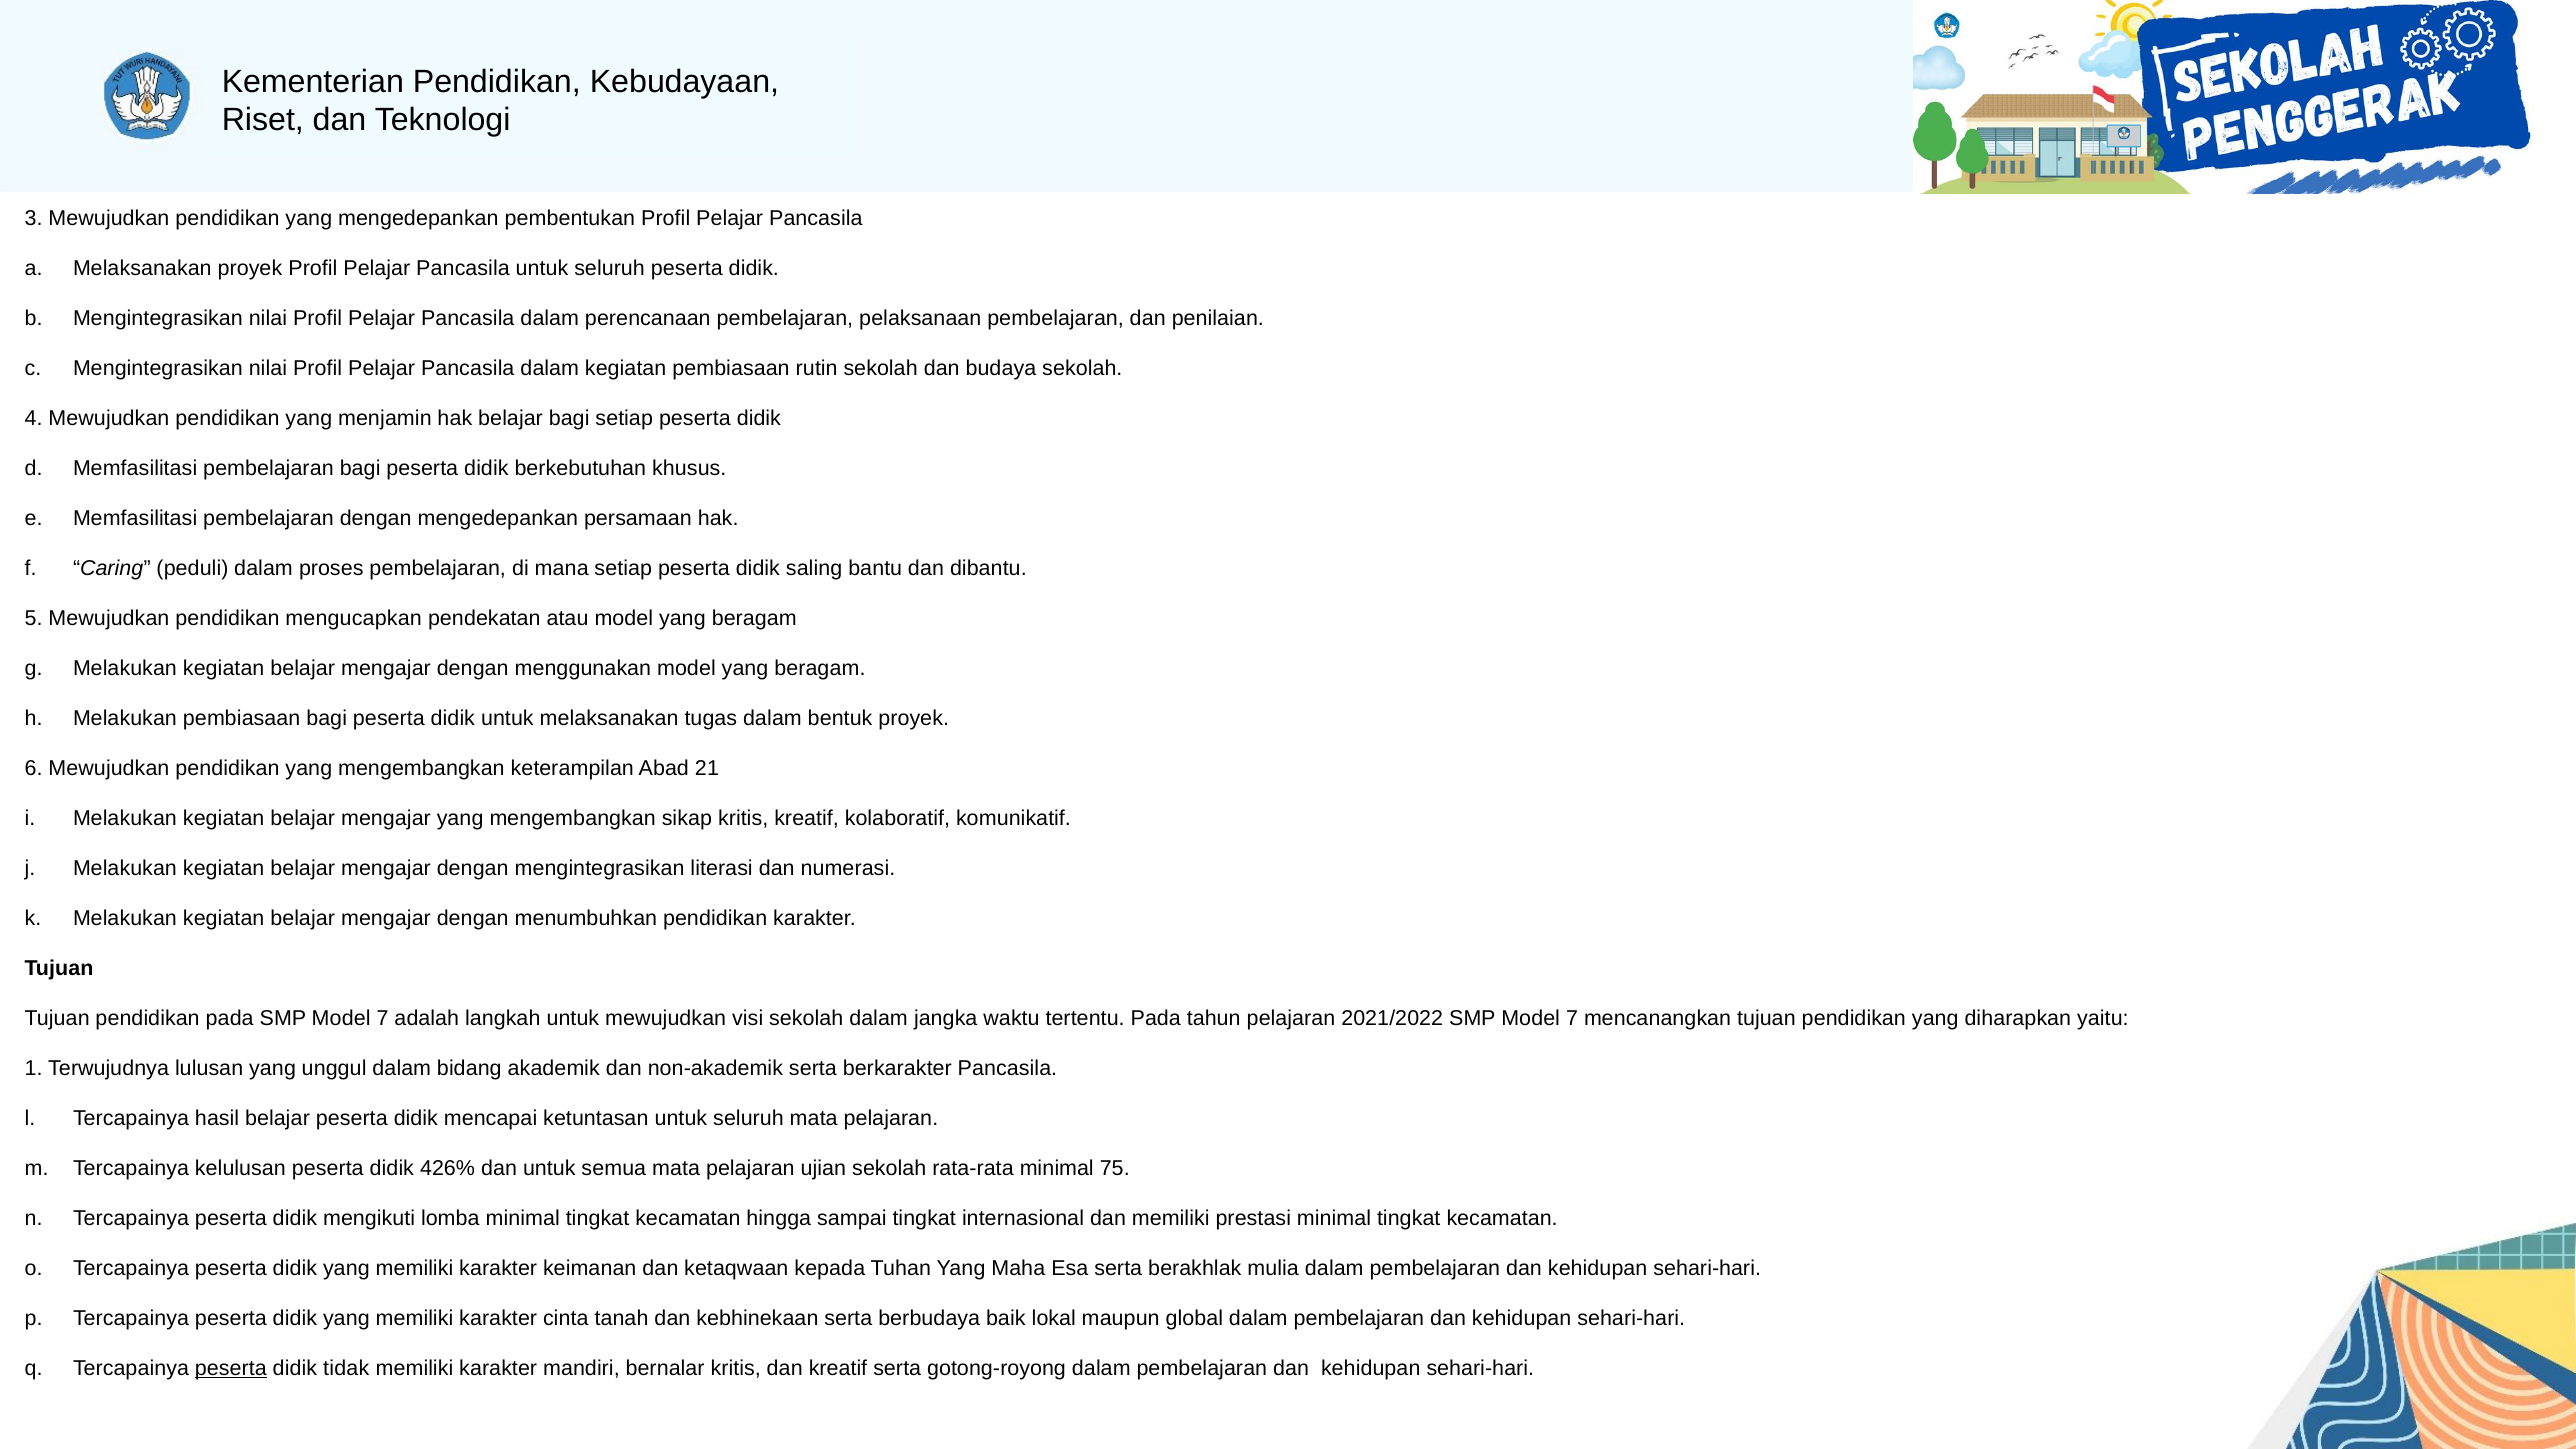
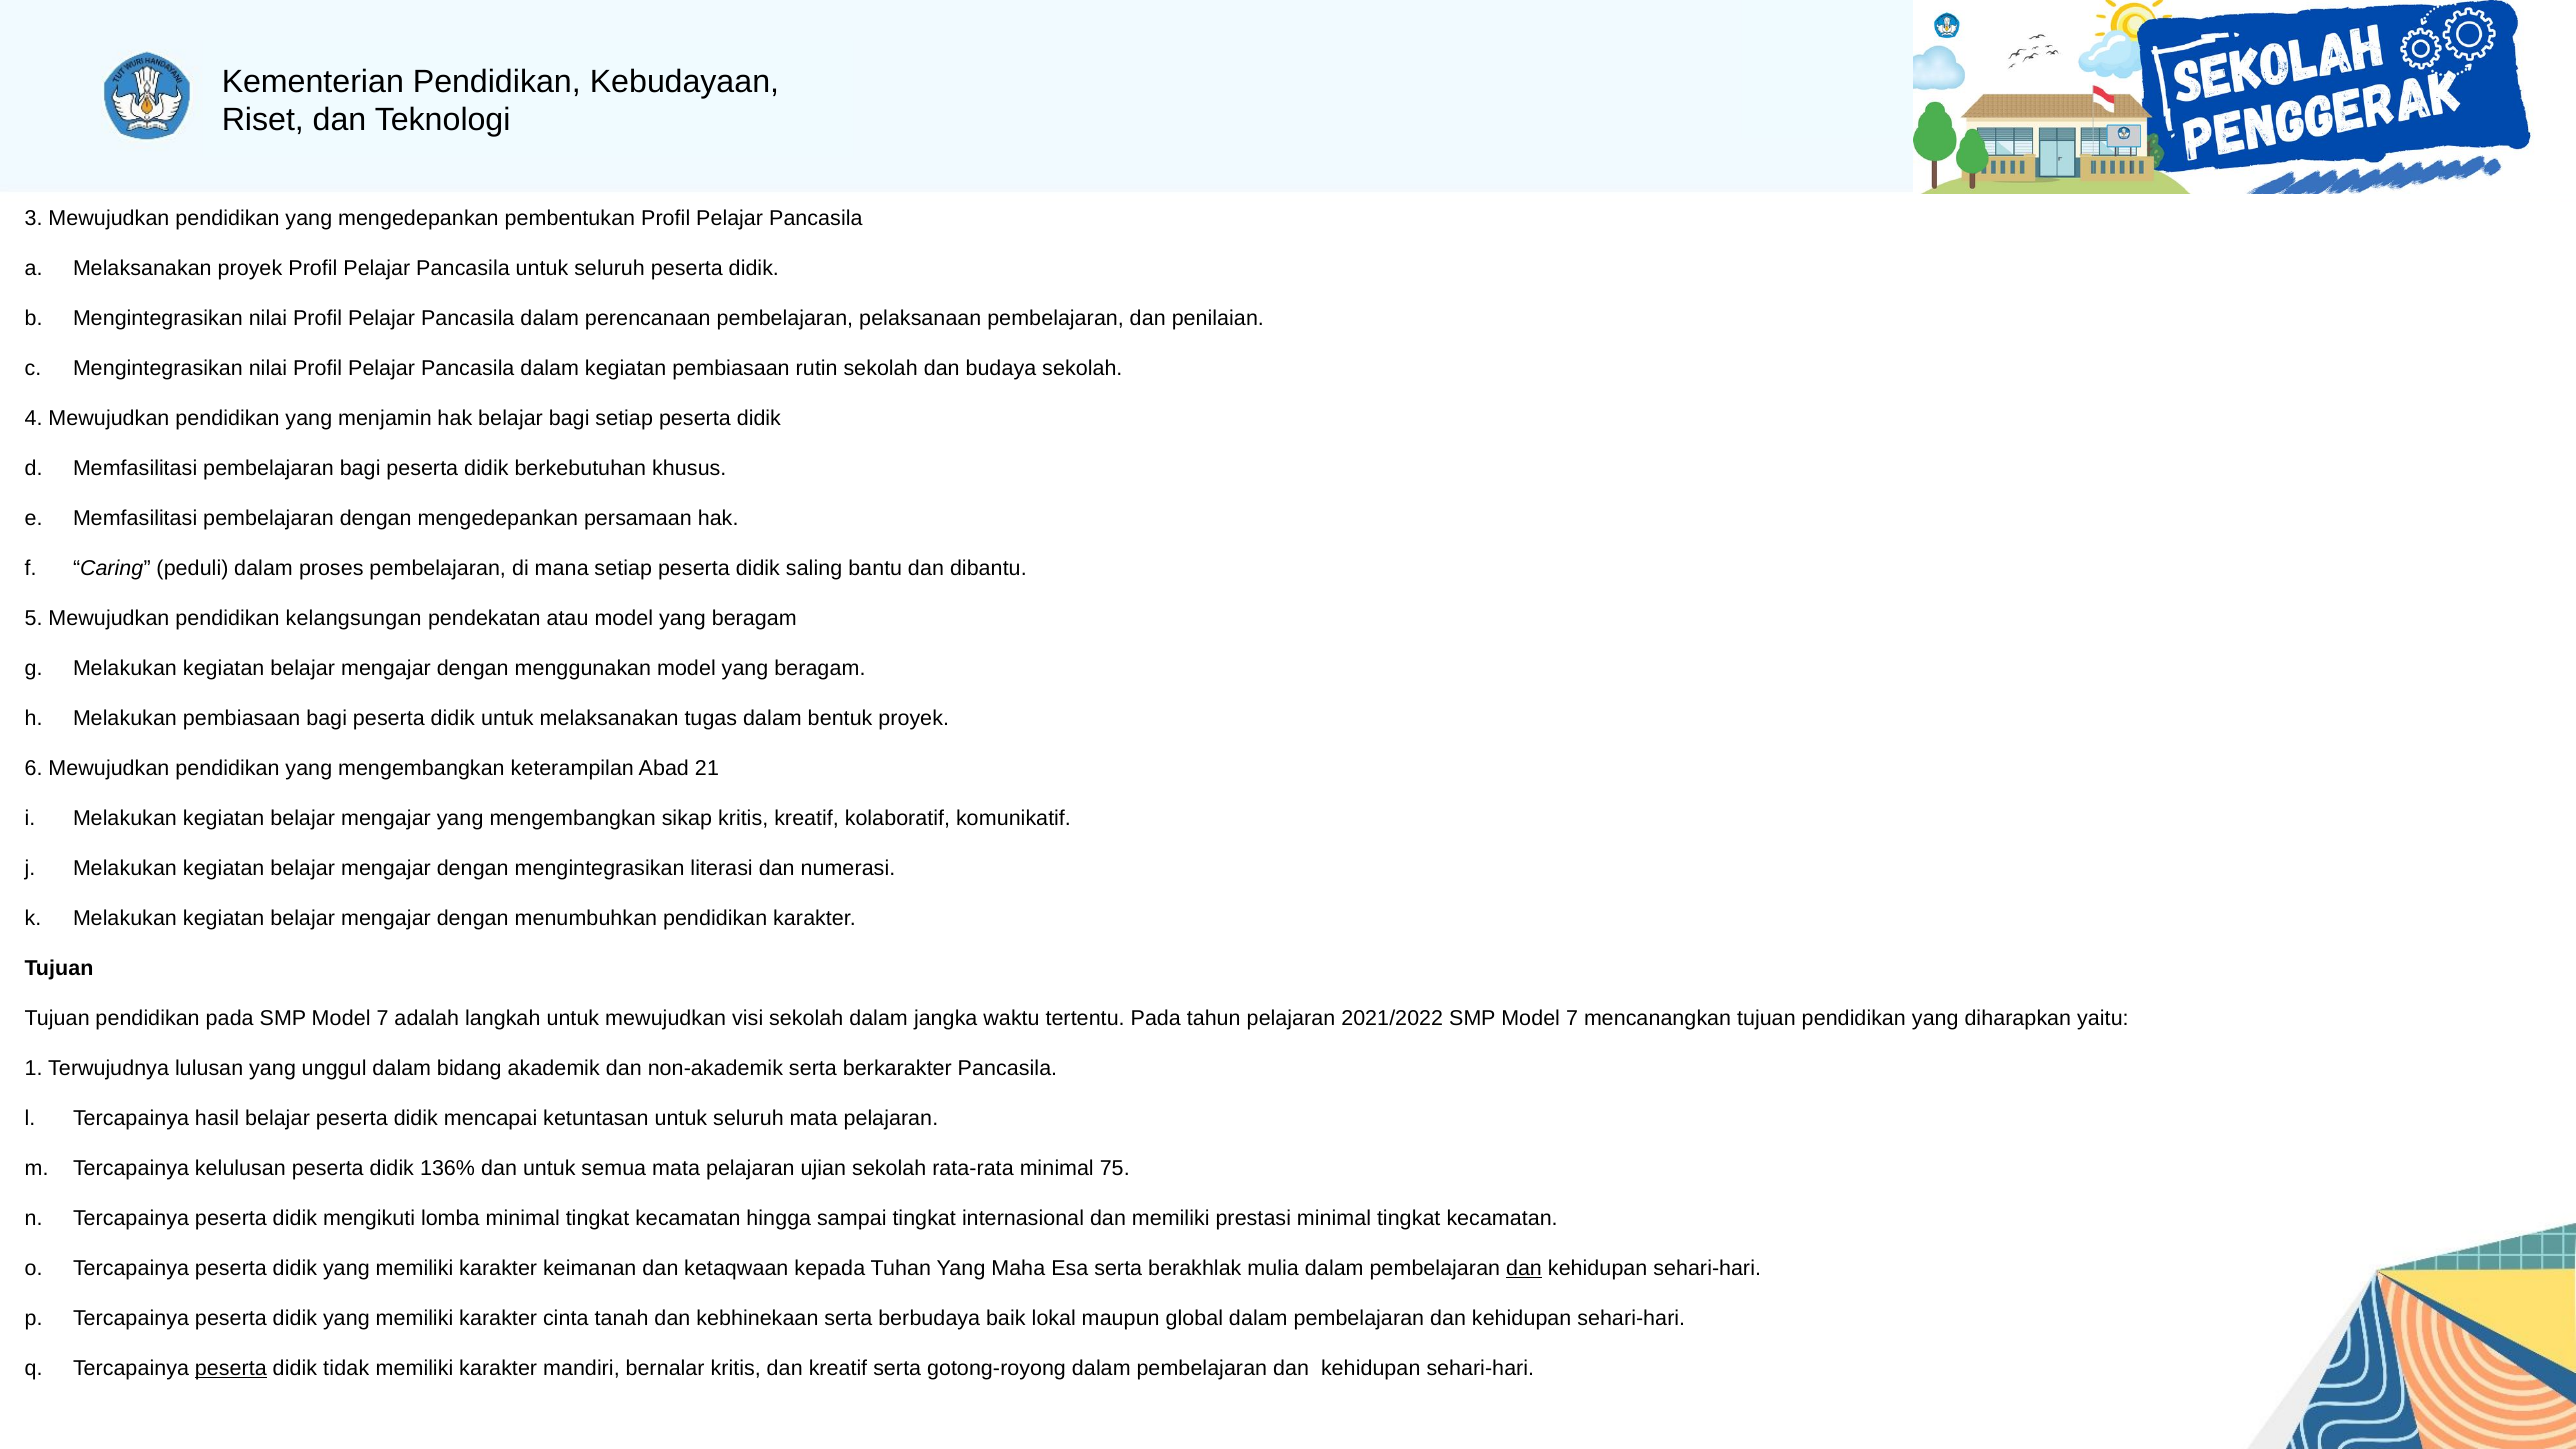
mengucapkan: mengucapkan -> kelangsungan
426%: 426% -> 136%
dan at (1524, 1268) underline: none -> present
